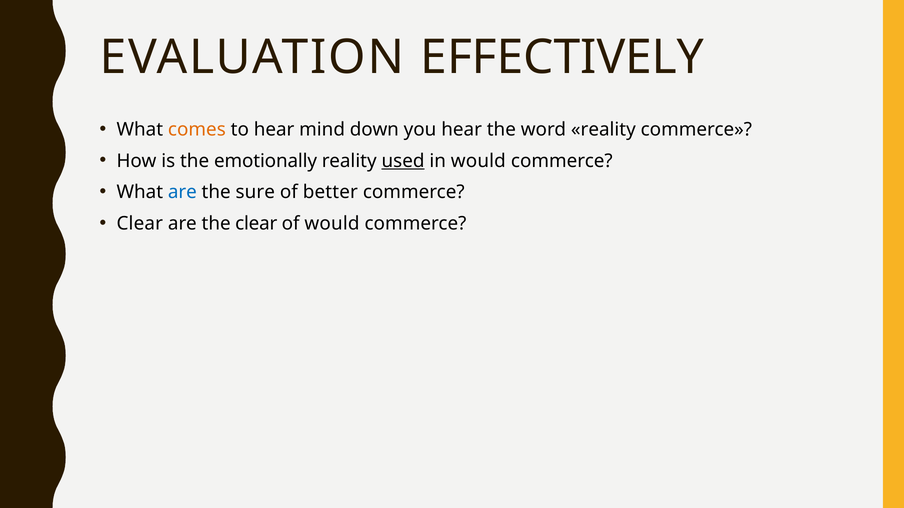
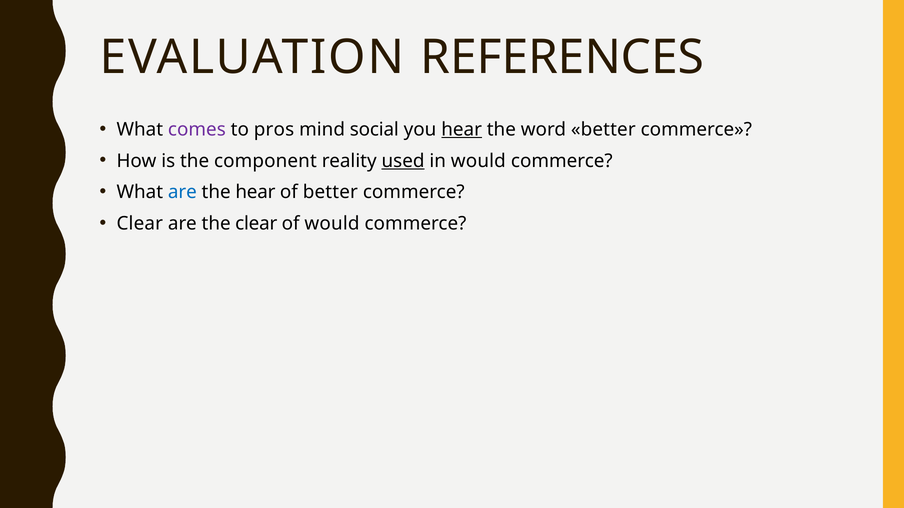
EFFECTIVELY: EFFECTIVELY -> REFERENCES
comes colour: orange -> purple
to hear: hear -> pros
down: down -> social
hear at (462, 130) underline: none -> present
word reality: reality -> better
emotionally: emotionally -> component
the sure: sure -> hear
